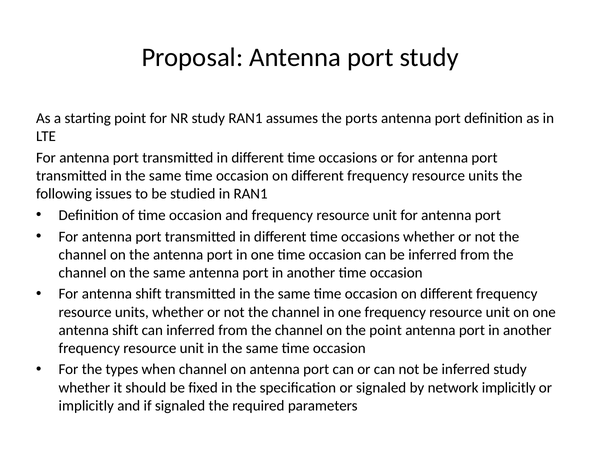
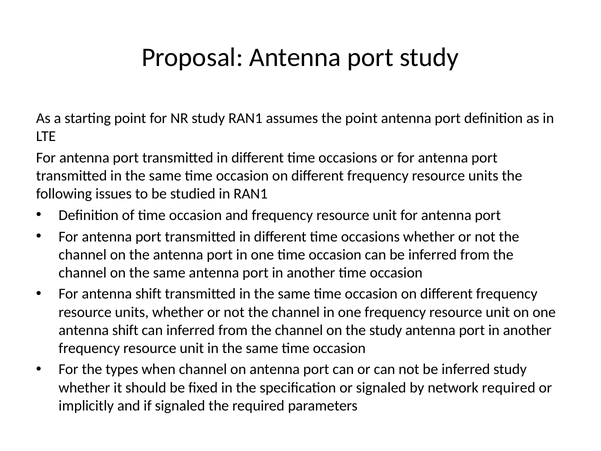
the ports: ports -> point
the point: point -> study
network implicitly: implicitly -> required
